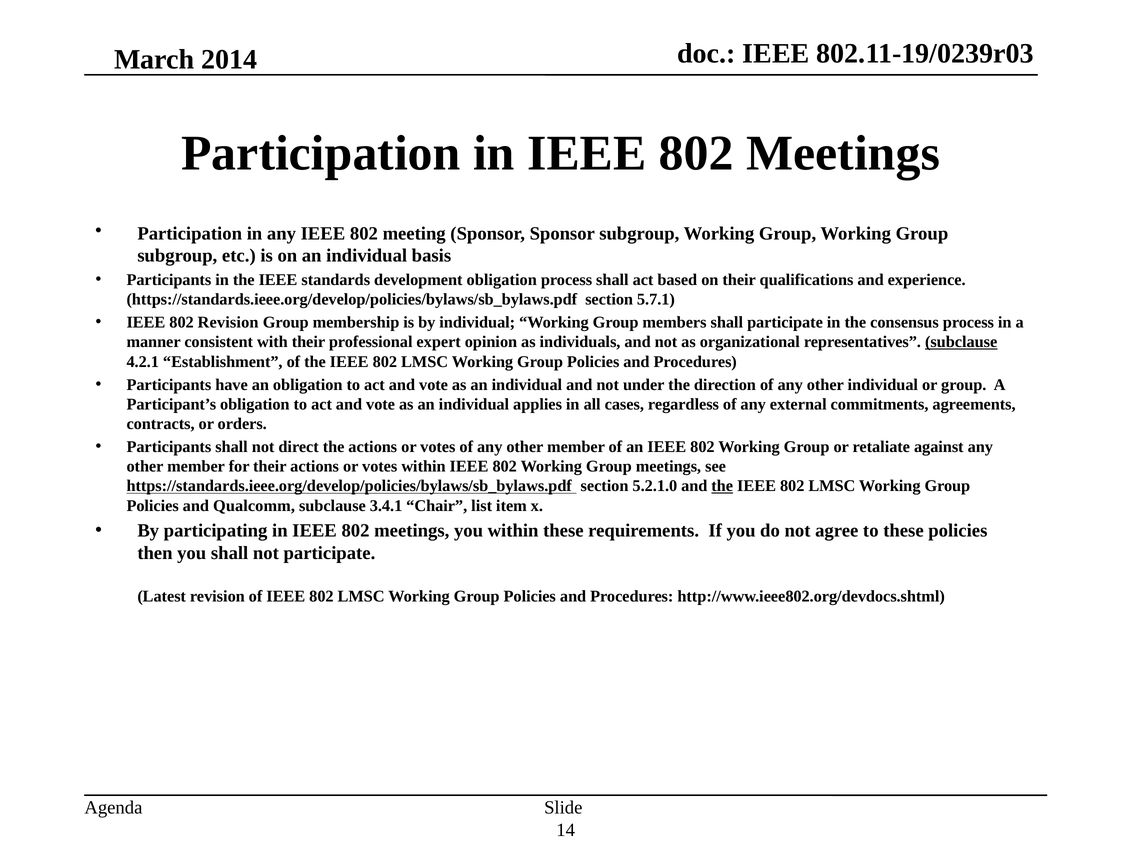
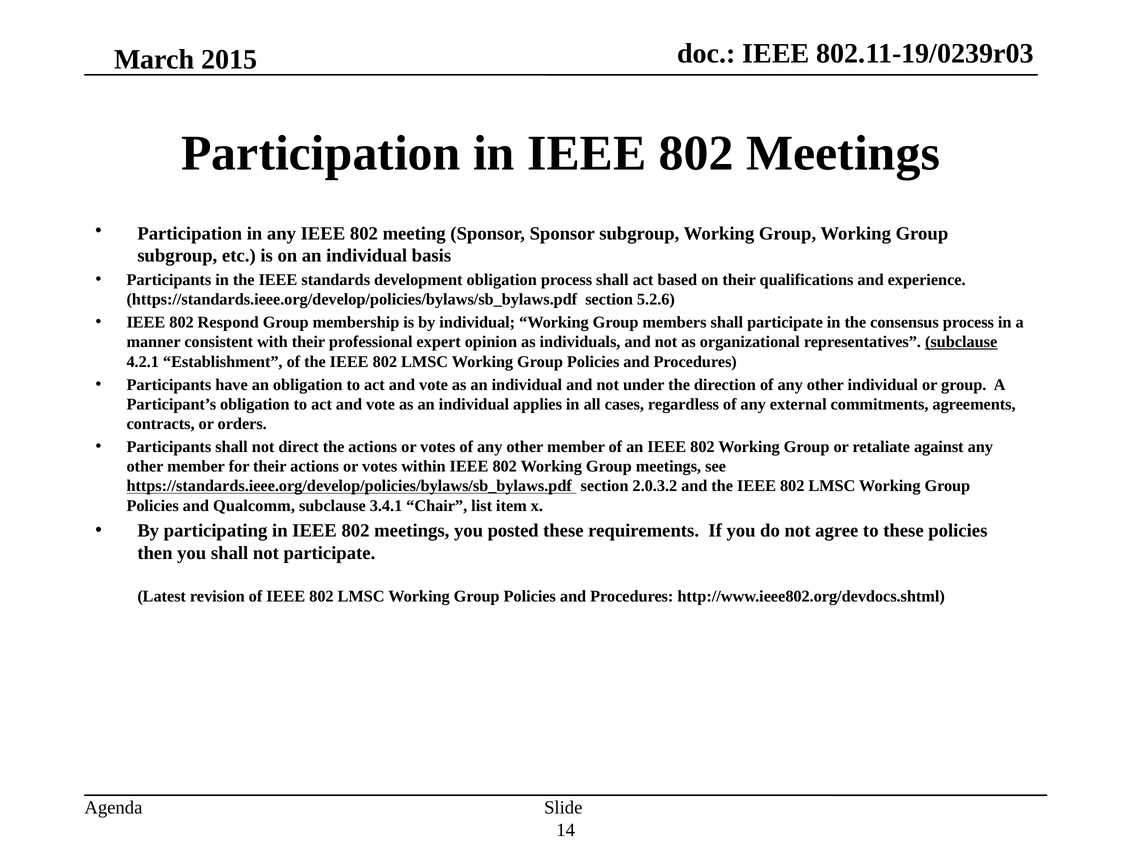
2014: 2014 -> 2015
5.7.1: 5.7.1 -> 5.2.6
802 Revision: Revision -> Respond
5.2.1.0: 5.2.1.0 -> 2.0.3.2
the at (722, 486) underline: present -> none
you within: within -> posted
